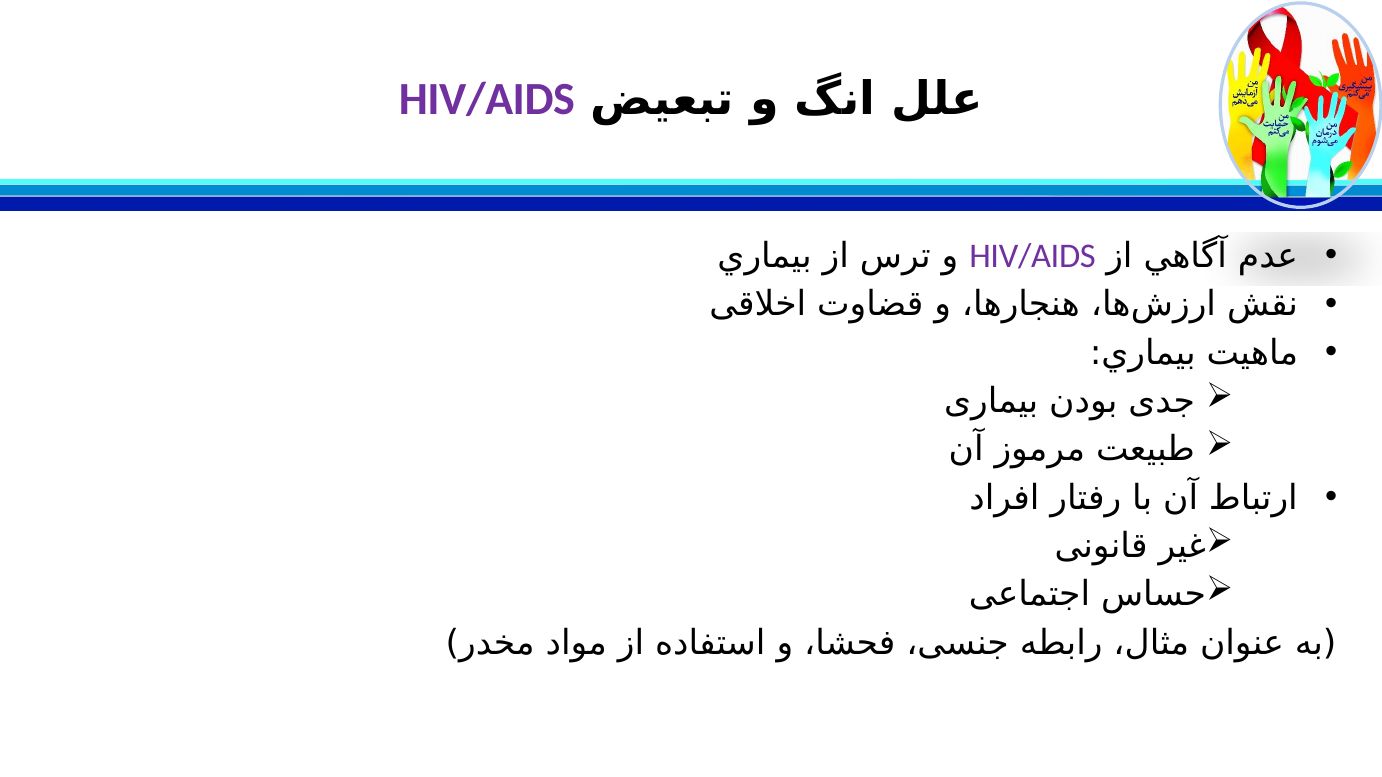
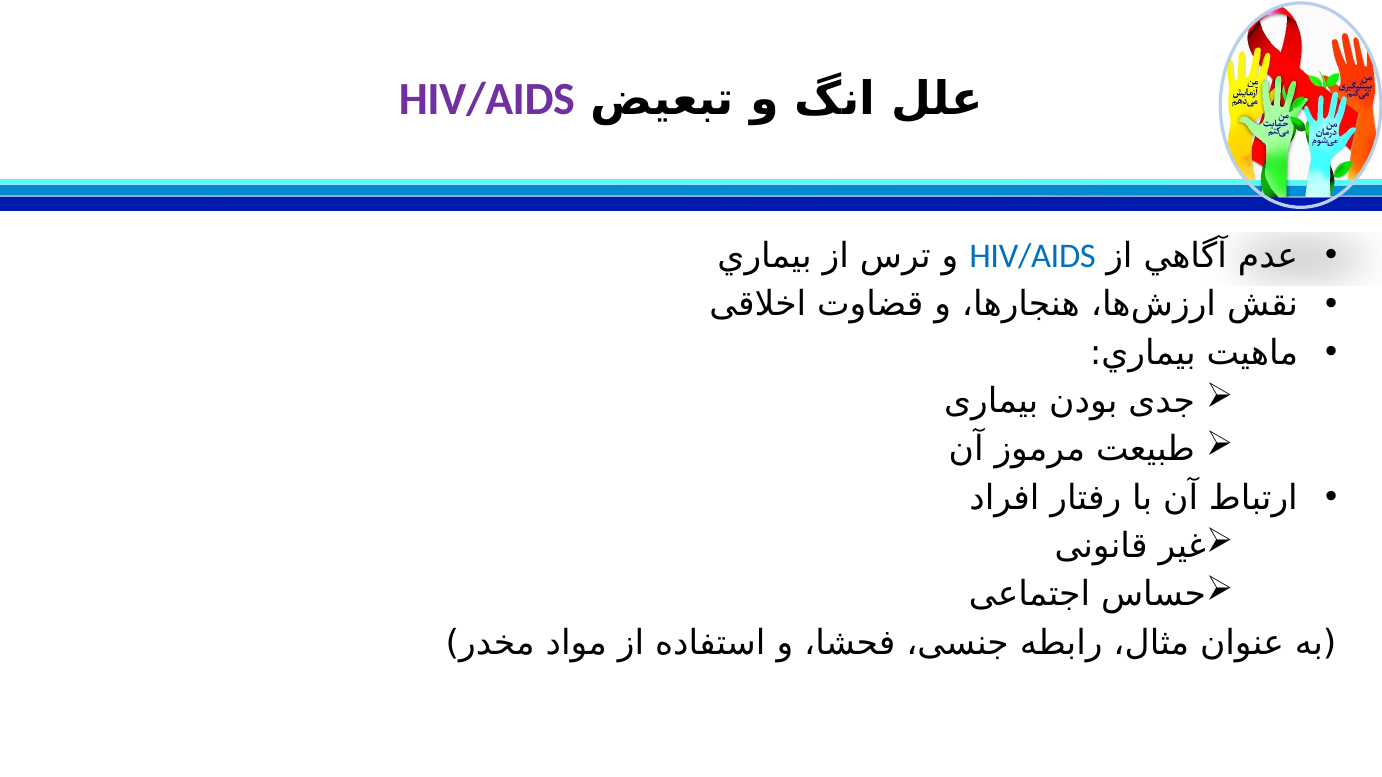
HIV/AIDS at (1033, 256) colour: purple -> blue
